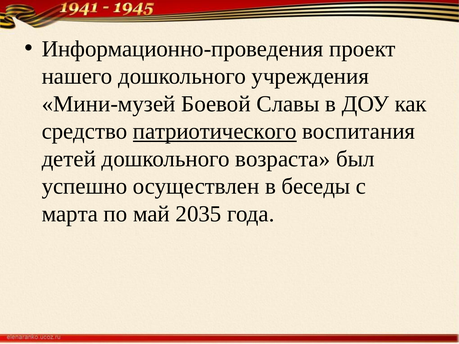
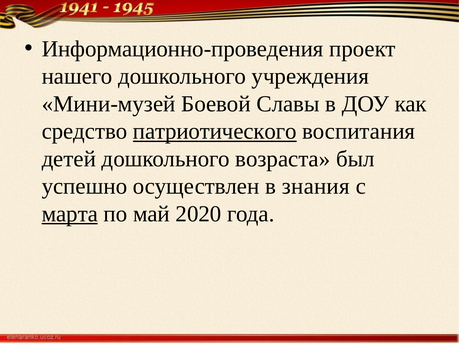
беседы: беседы -> знания
марта underline: none -> present
2035: 2035 -> 2020
